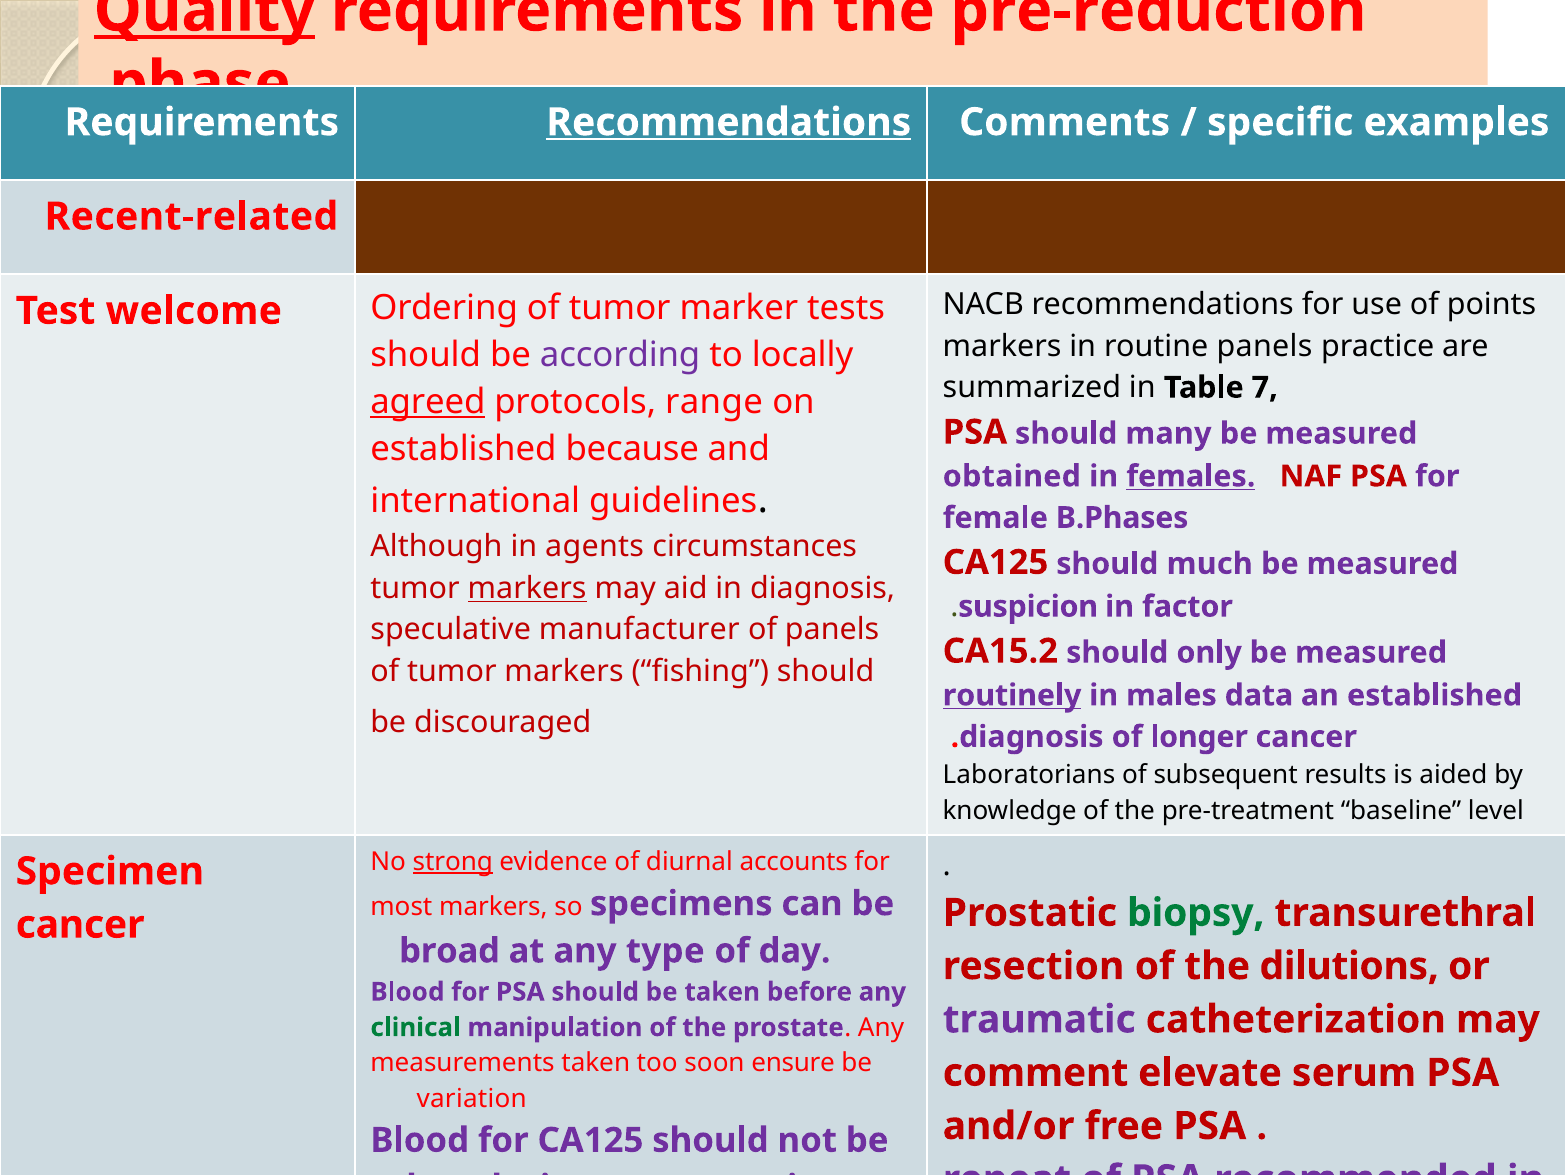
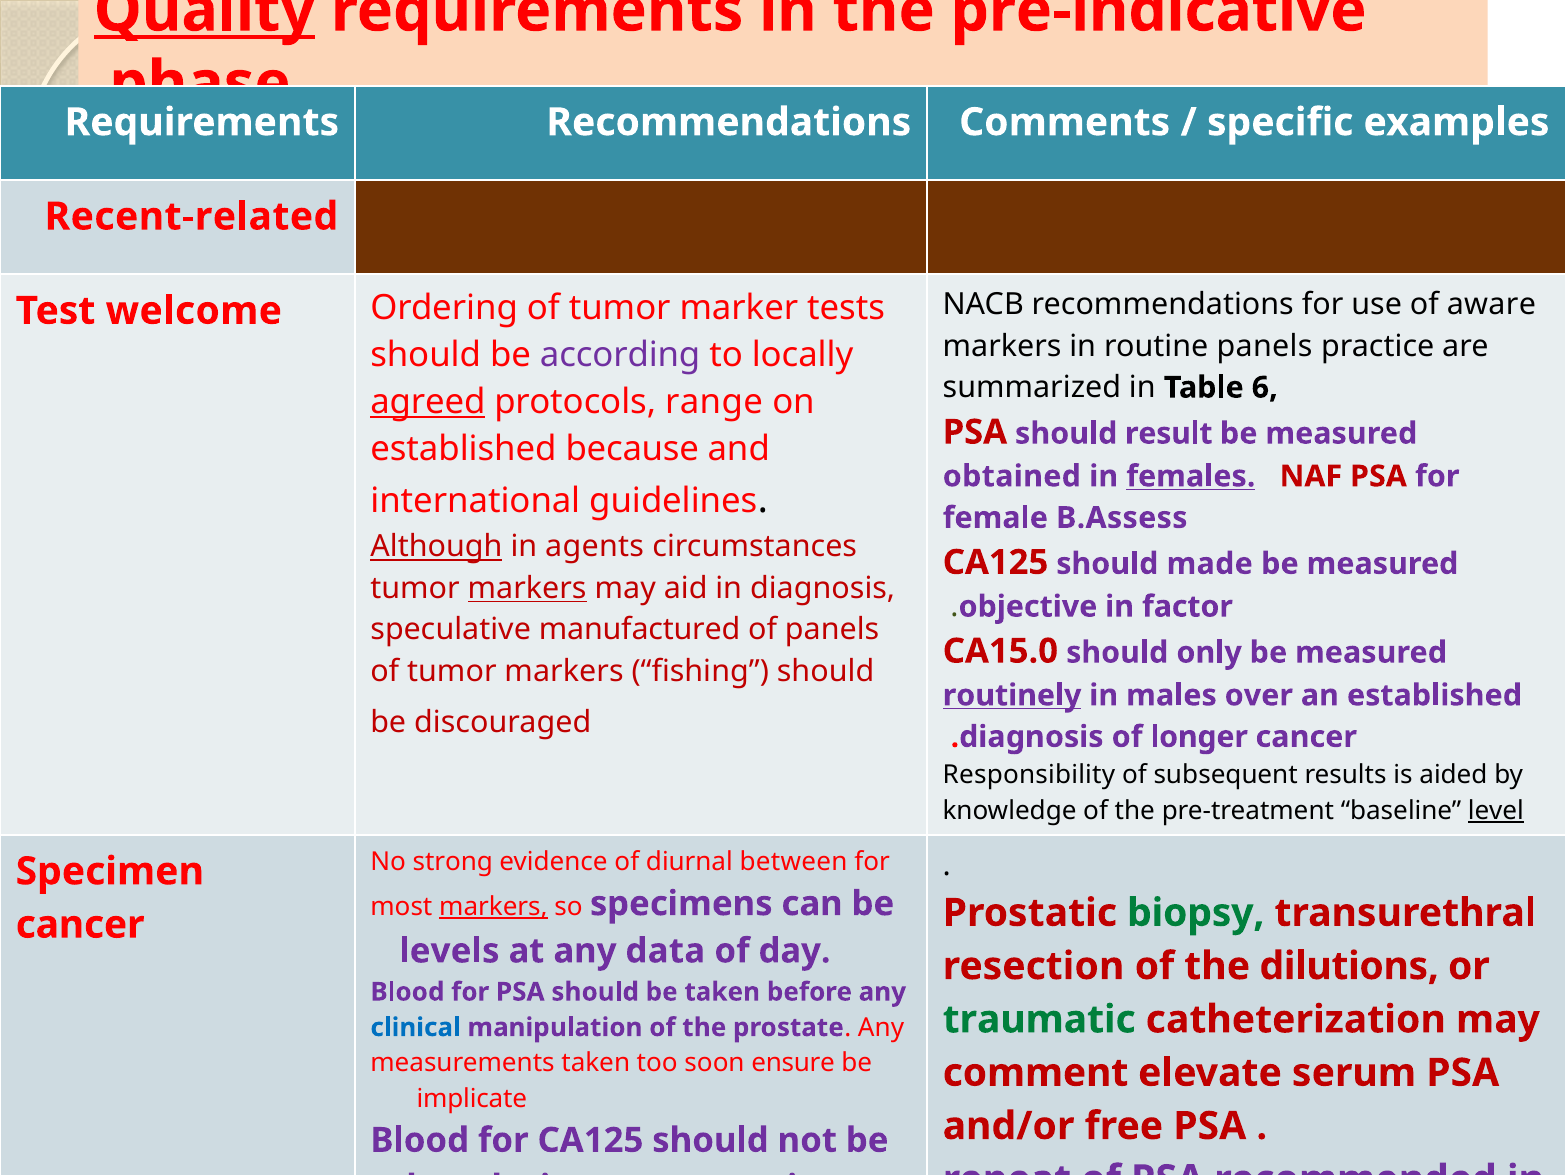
pre-reduction: pre-reduction -> pre-indicative
Recommendations at (729, 122) underline: present -> none
points: points -> aware
7: 7 -> 6
many: many -> result
B.Phases: B.Phases -> B.Assess
Although underline: none -> present
much: much -> made
suspicion: suspicion -> objective
manufacturer: manufacturer -> manufactured
CA15.2: CA15.2 -> CA15.0
data: data -> over
Laboratorians: Laboratorians -> Responsibility
level underline: none -> present
strong underline: present -> none
accounts: accounts -> between
markers at (493, 906) underline: none -> present
broad: broad -> levels
type: type -> data
traumatic colour: purple -> green
clinical colour: green -> blue
variation: variation -> implicate
